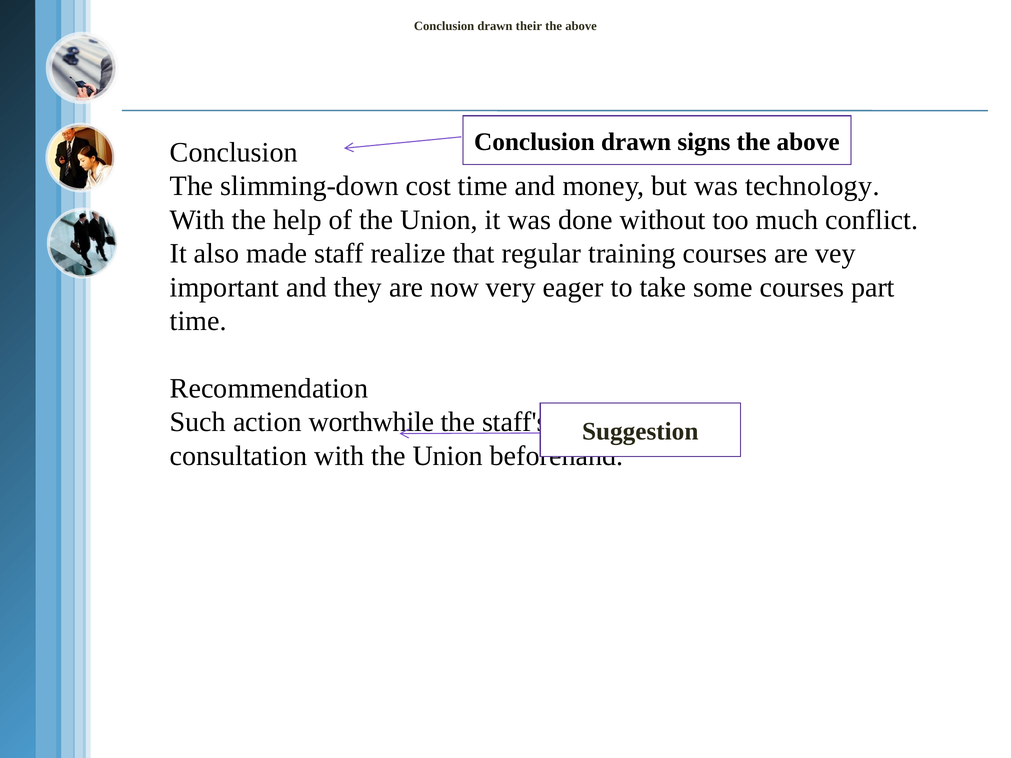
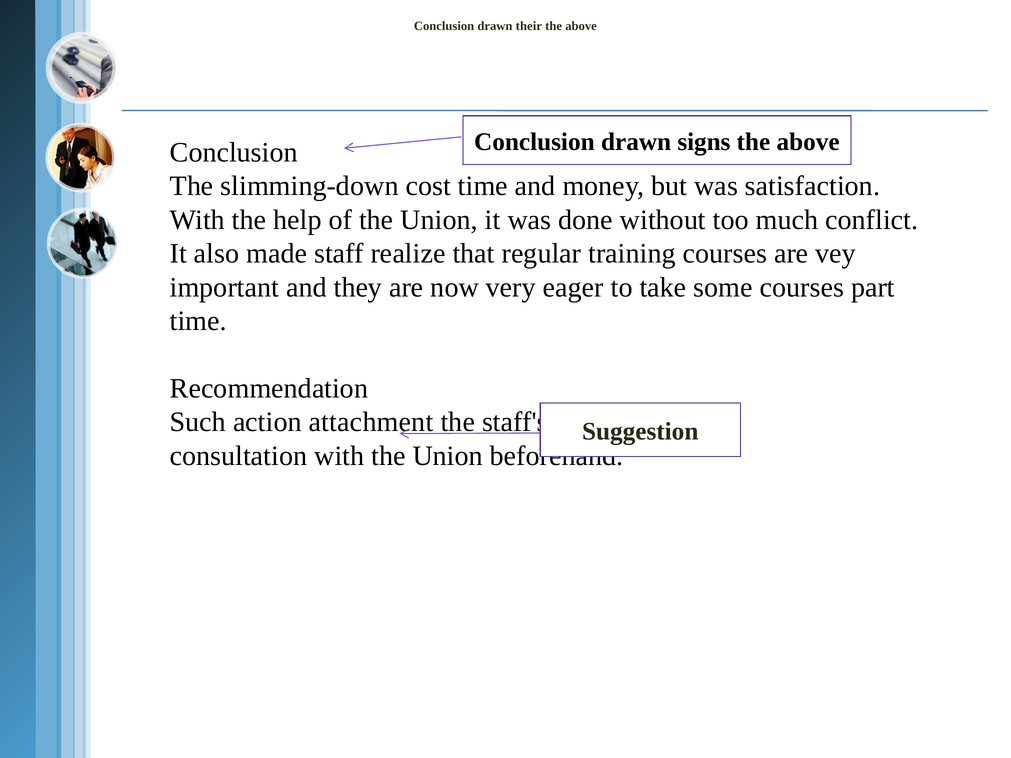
technology: technology -> satisfaction
worthwhile: worthwhile -> attachment
